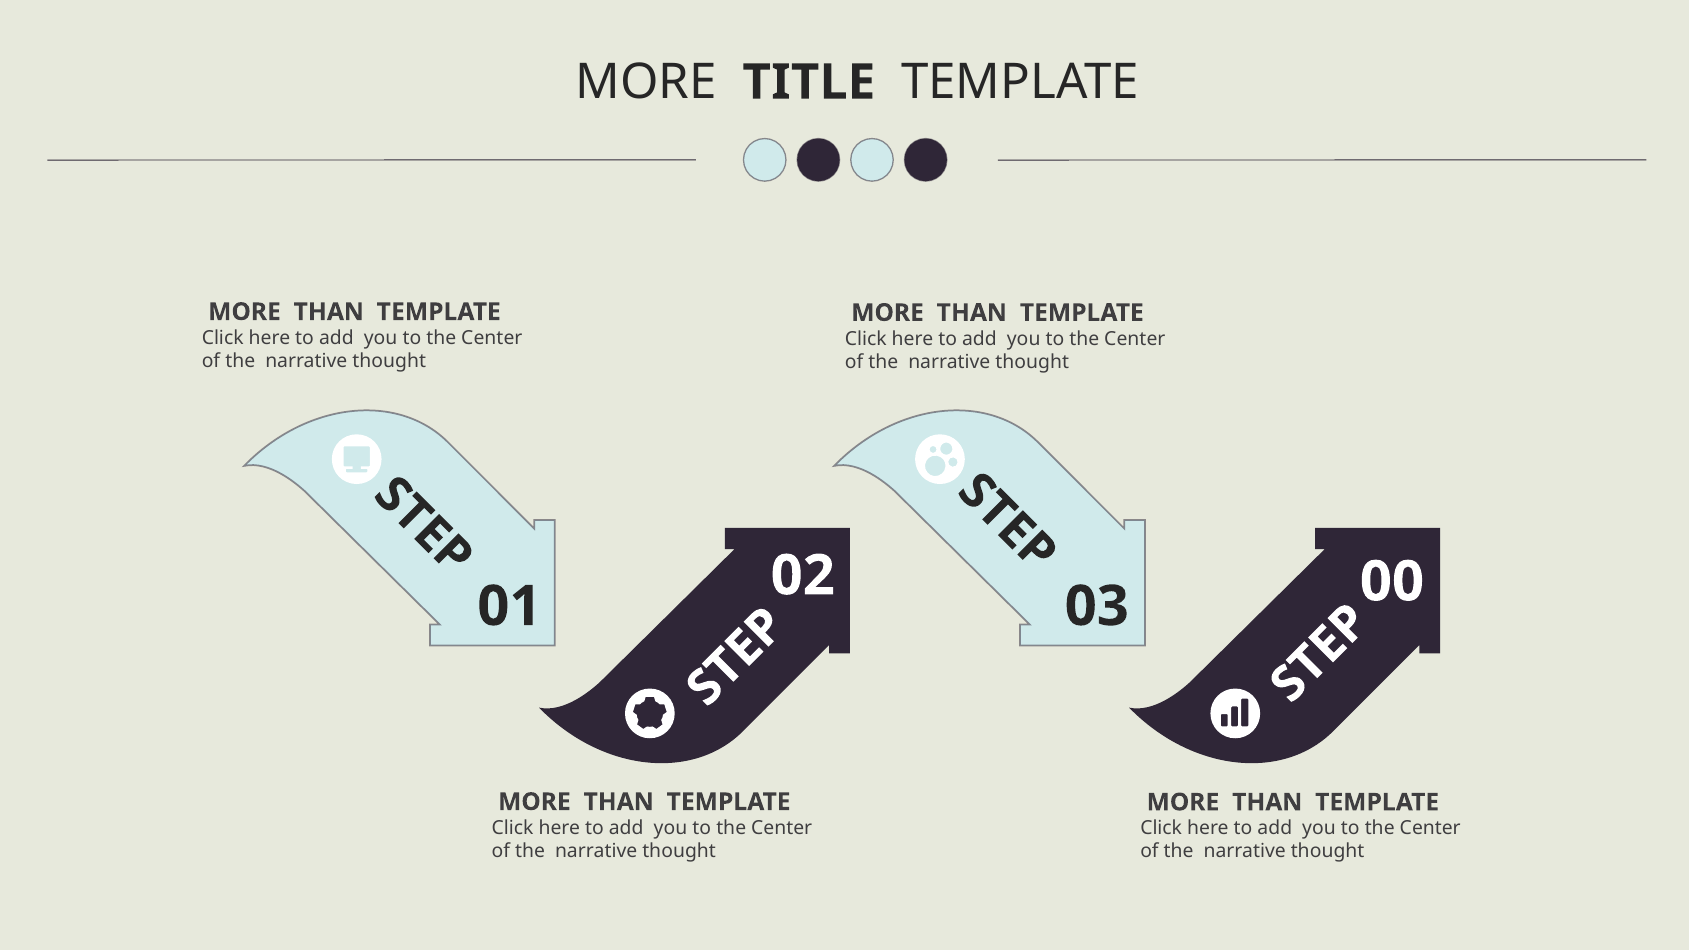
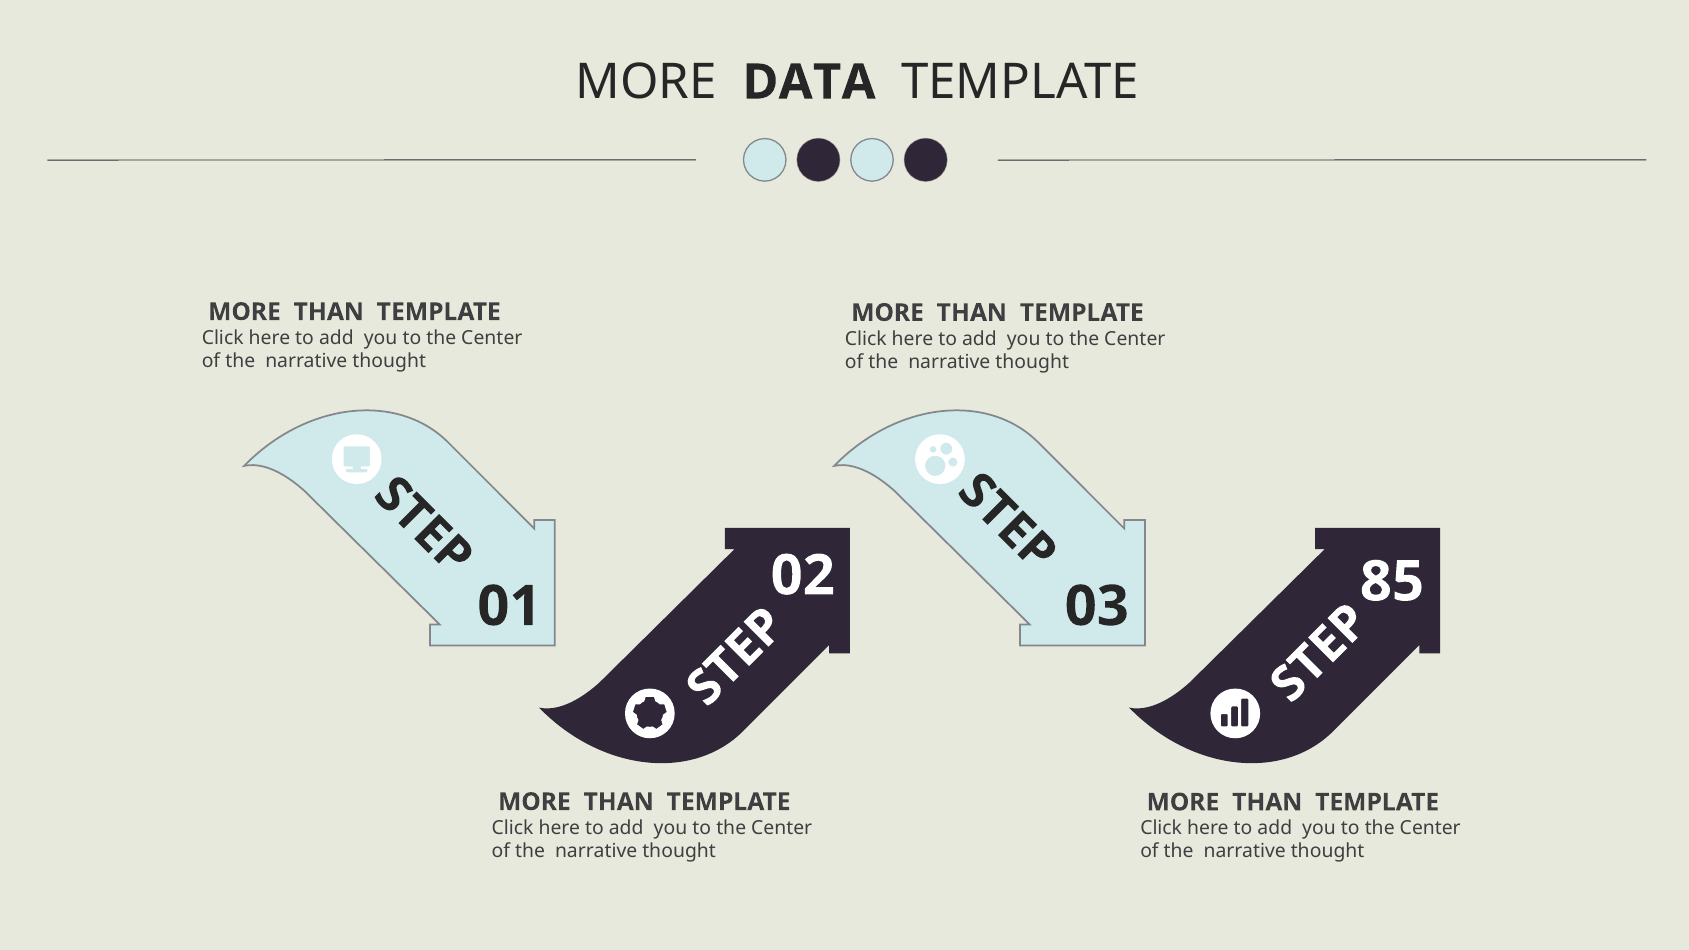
TITLE: TITLE -> DATA
00: 00 -> 85
